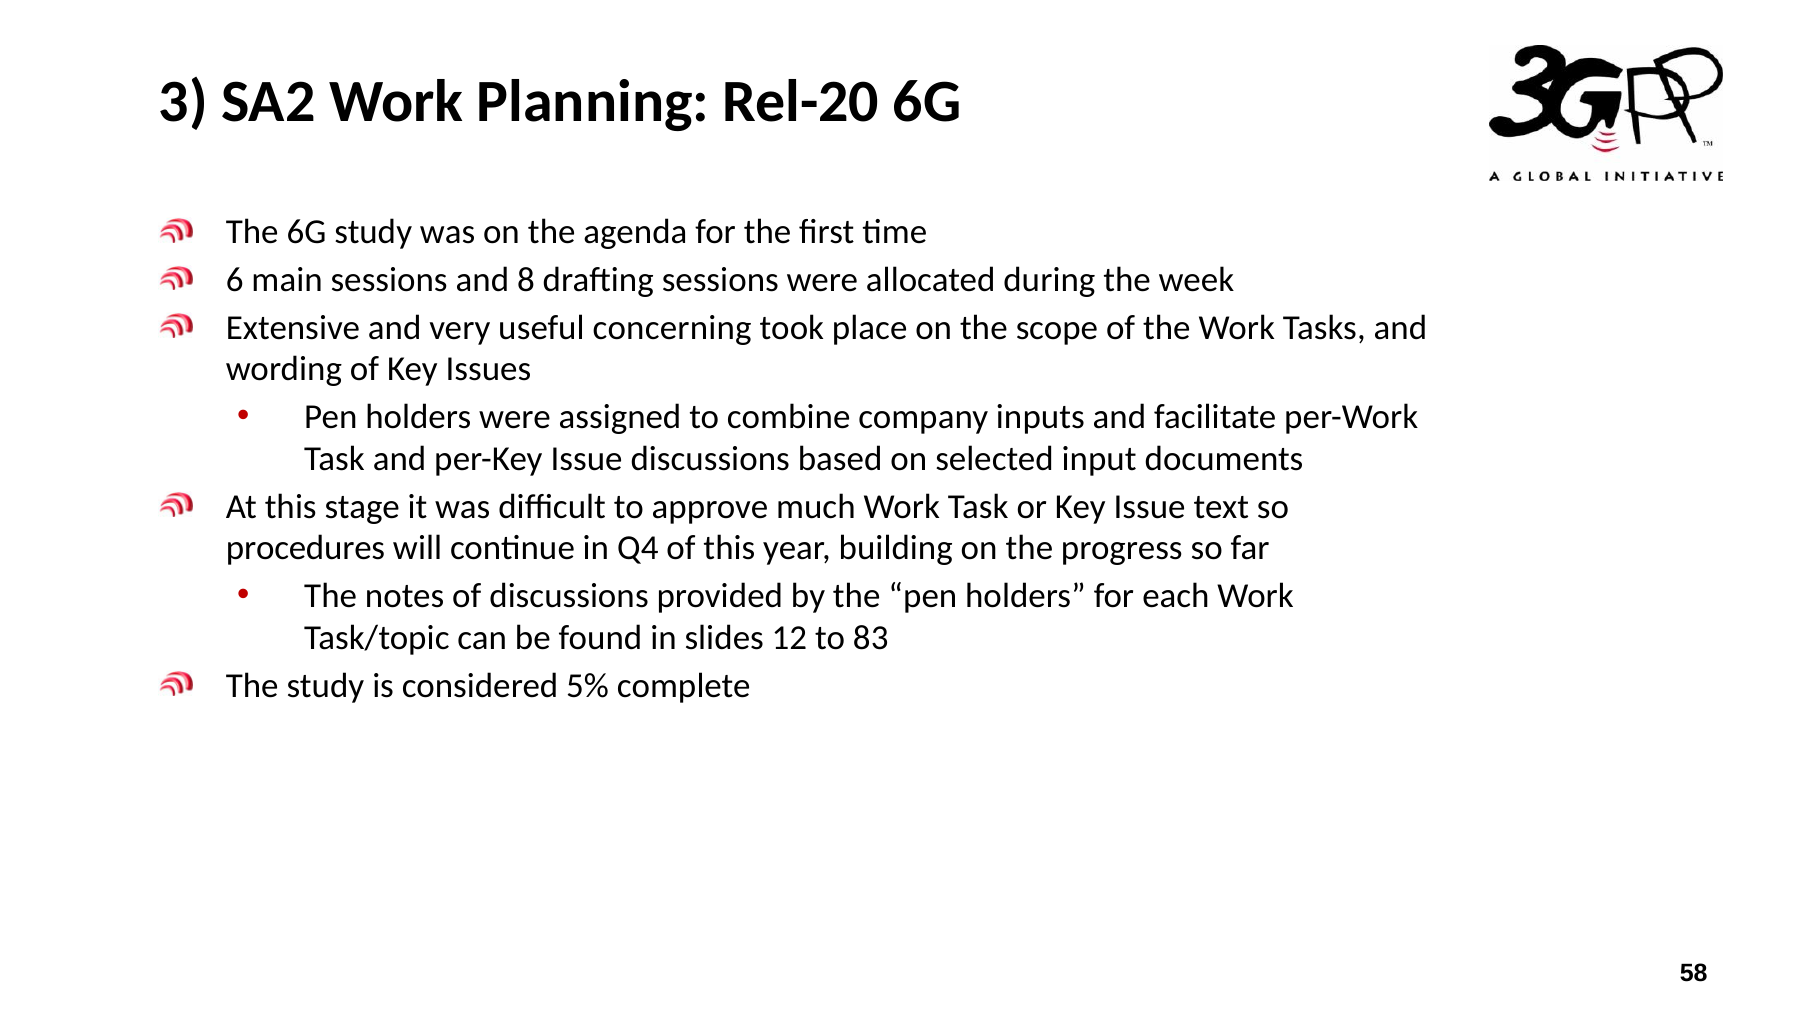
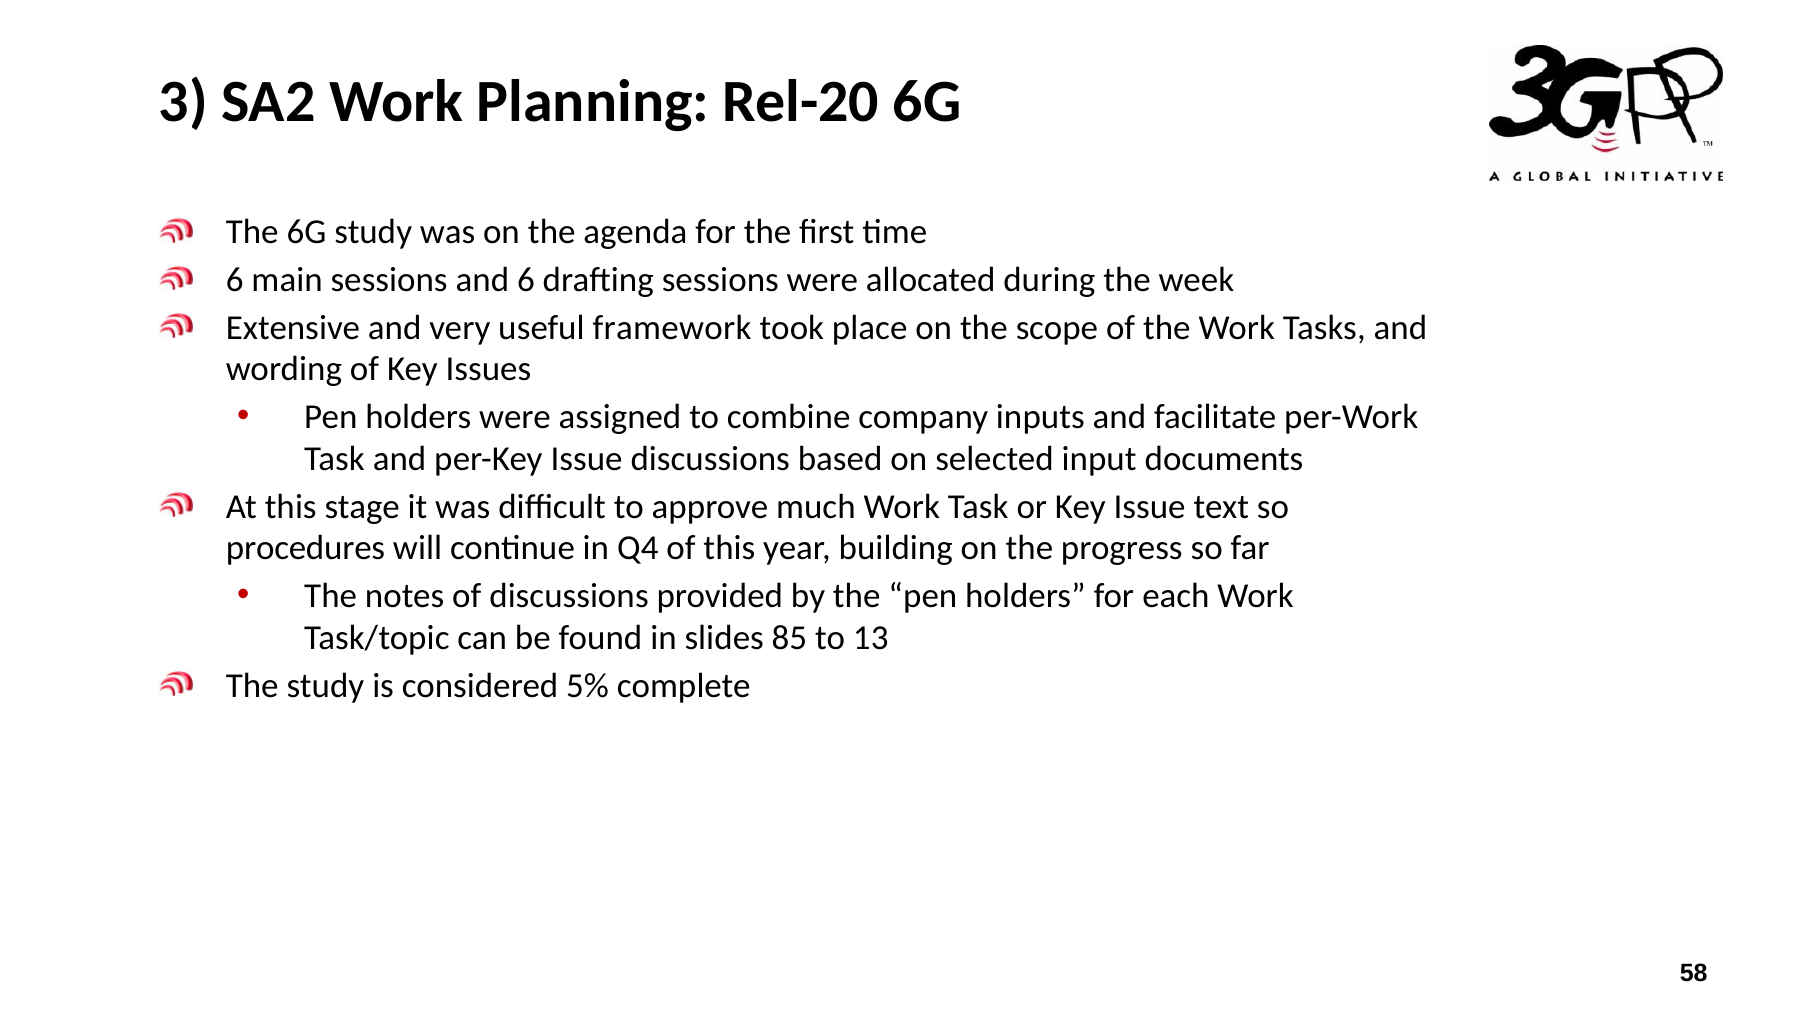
and 8: 8 -> 6
concerning: concerning -> framework
12: 12 -> 85
83: 83 -> 13
